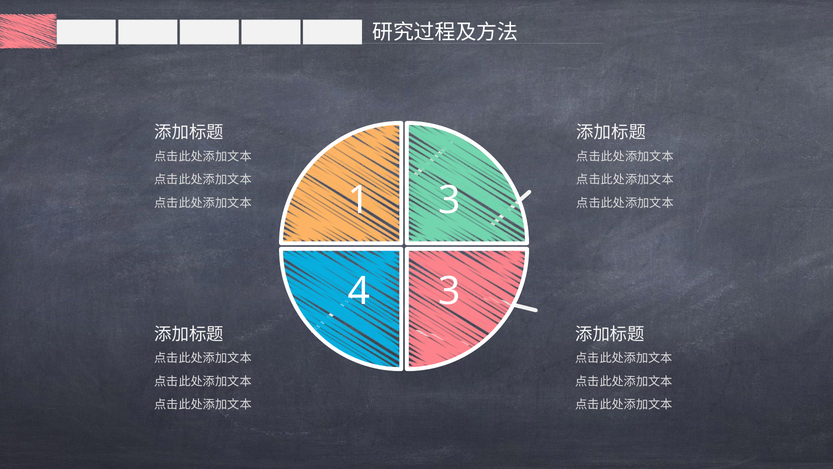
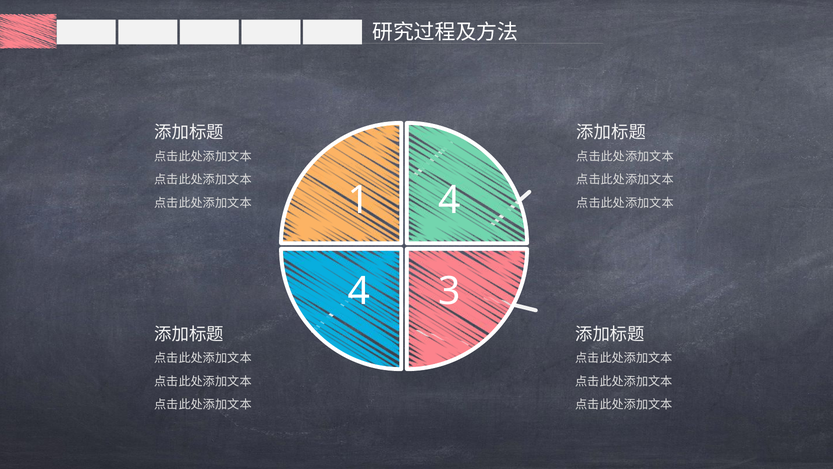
1 3: 3 -> 4
